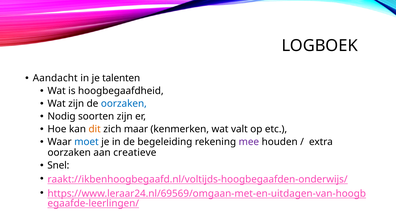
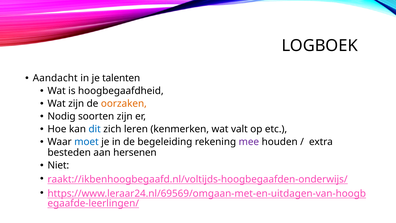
oorzaken at (124, 104) colour: blue -> orange
dit colour: orange -> blue
maar: maar -> leren
oorzaken at (69, 152): oorzaken -> besteden
creatieve: creatieve -> hersenen
Snel: Snel -> Niet
